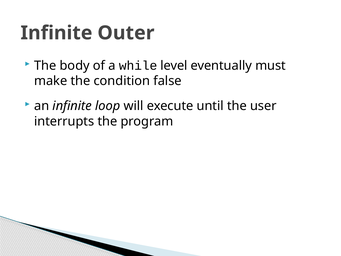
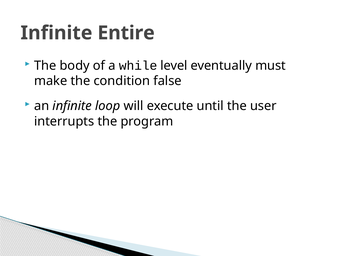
Outer: Outer -> Entire
